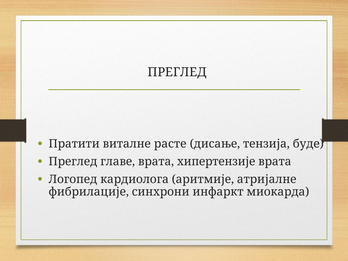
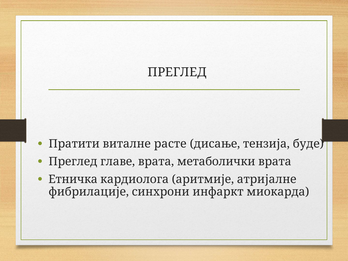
хипертензије: хипертензије -> метаболички
Логопед: Логопед -> Етничка
